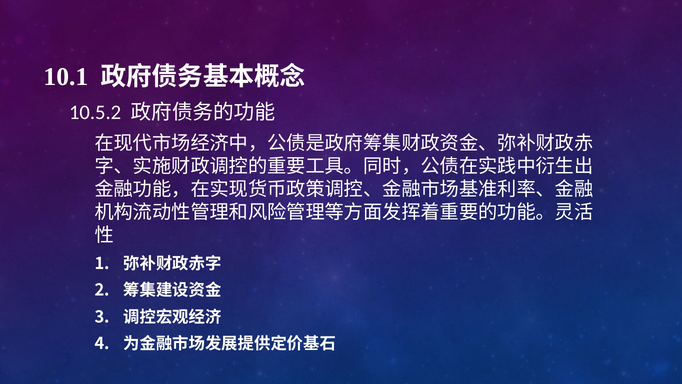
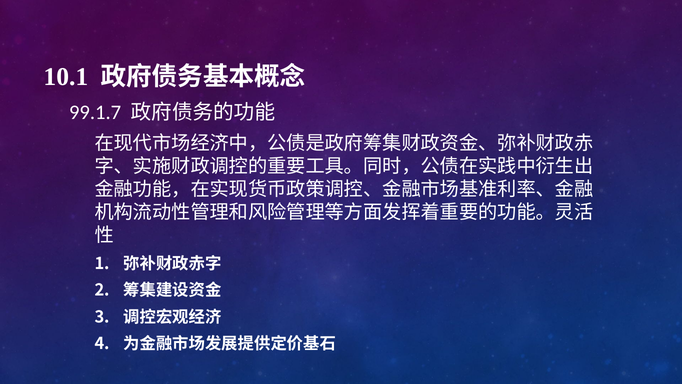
10.5.2: 10.5.2 -> 99.1.7
